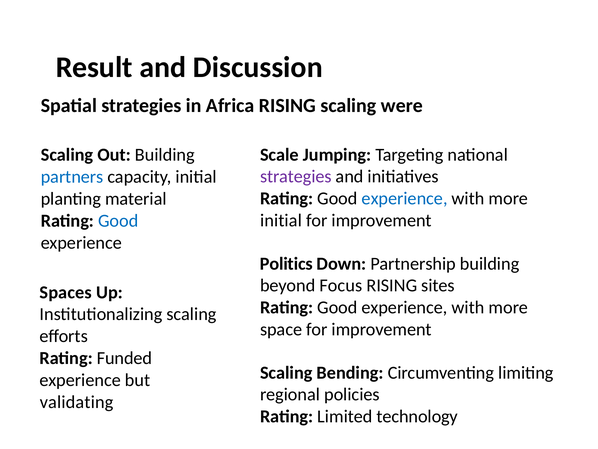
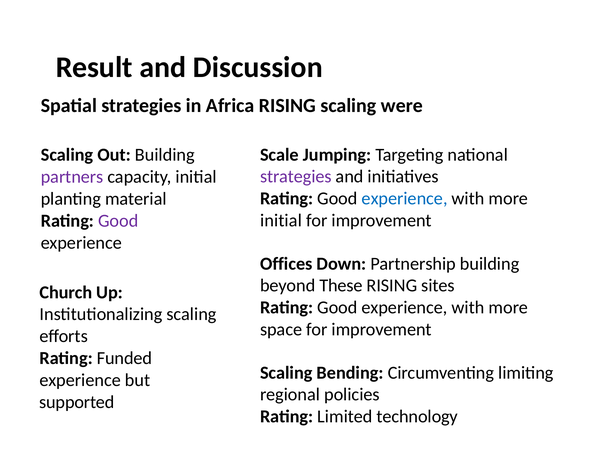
partners colour: blue -> purple
Good at (118, 220) colour: blue -> purple
Politics: Politics -> Offices
Focus: Focus -> These
Spaces: Spaces -> Church
validating: validating -> supported
